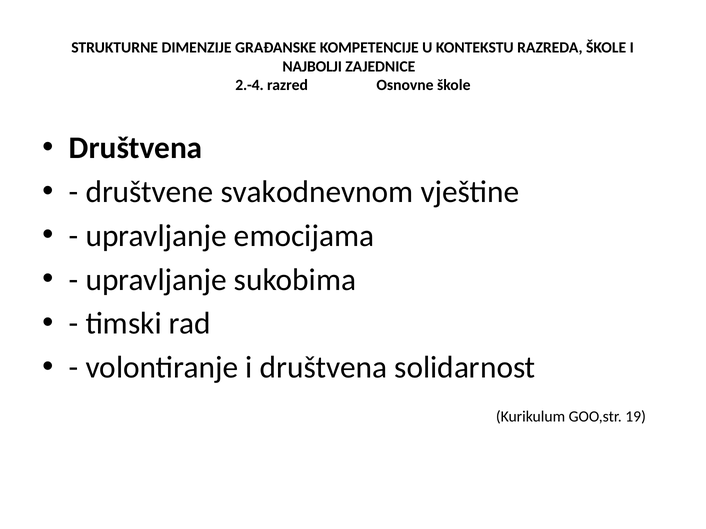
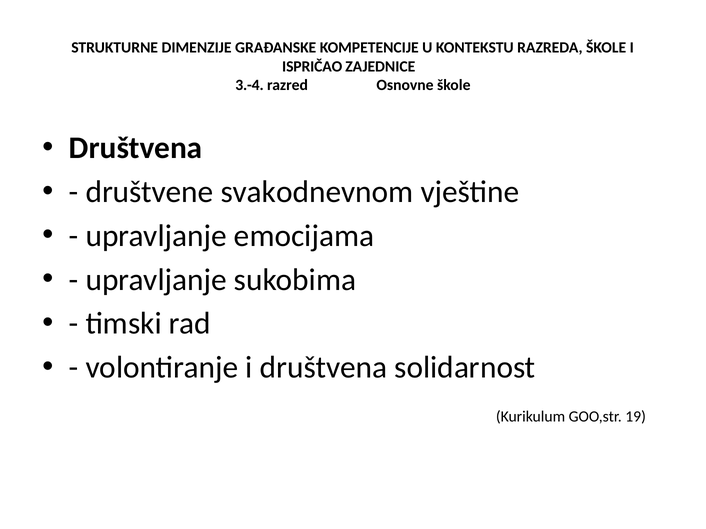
NAJBOLJI: NAJBOLJI -> ISPRIČAO
2.-4: 2.-4 -> 3.-4
